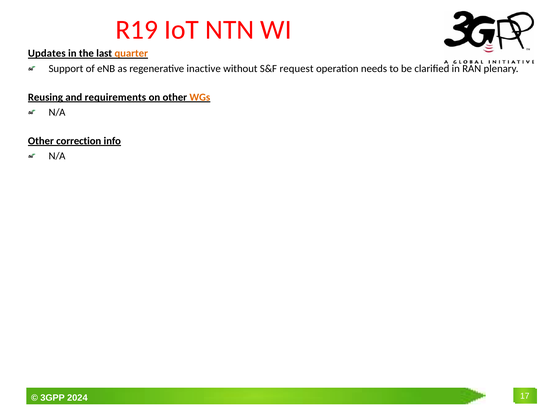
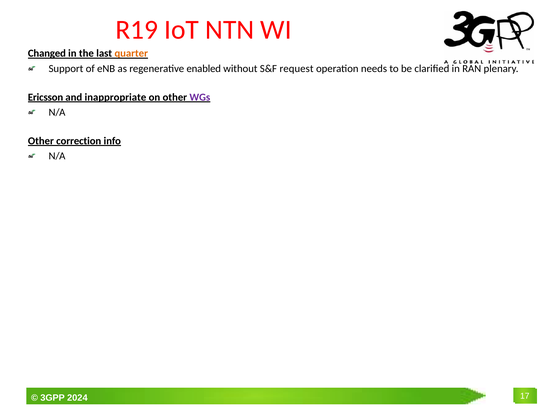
Updates: Updates -> Changed
inactive: inactive -> enabled
Reusing: Reusing -> Ericsson
requirements: requirements -> inappropriate
WGs colour: orange -> purple
